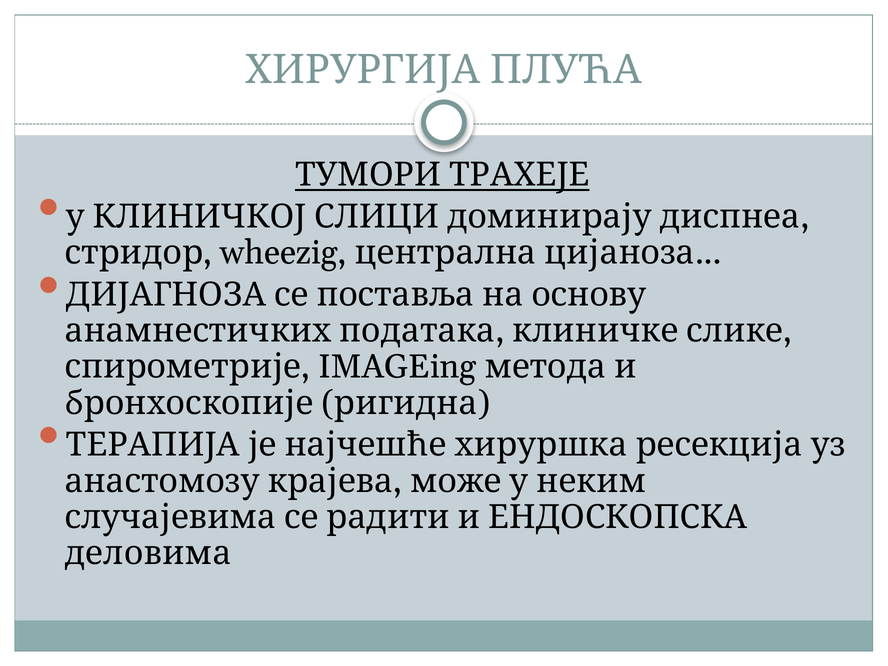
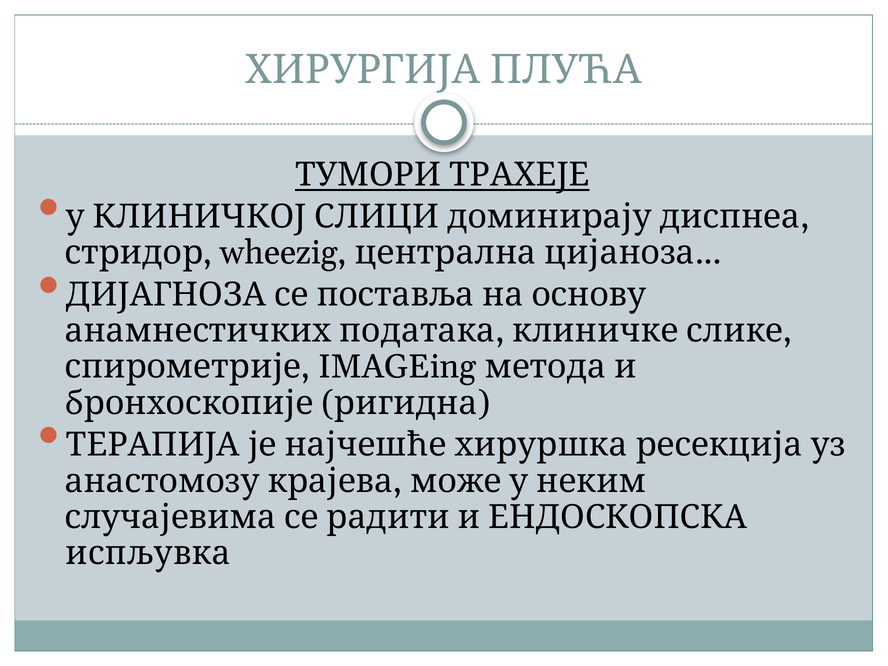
деловима: деловима -> испљувка
